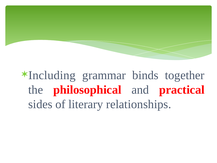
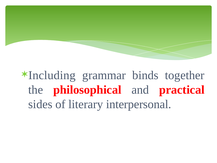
relationships: relationships -> interpersonal
